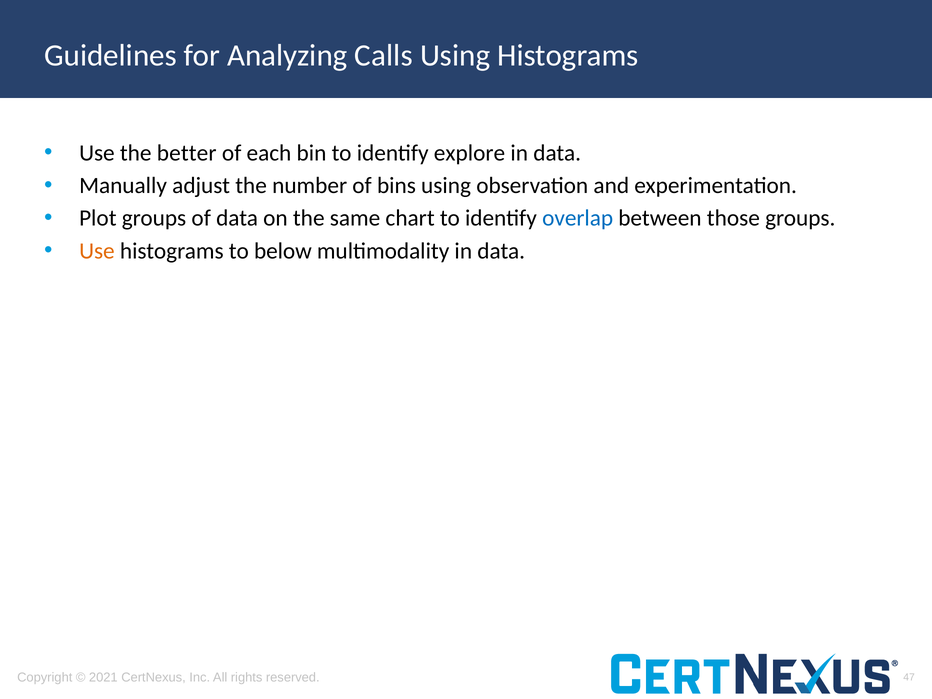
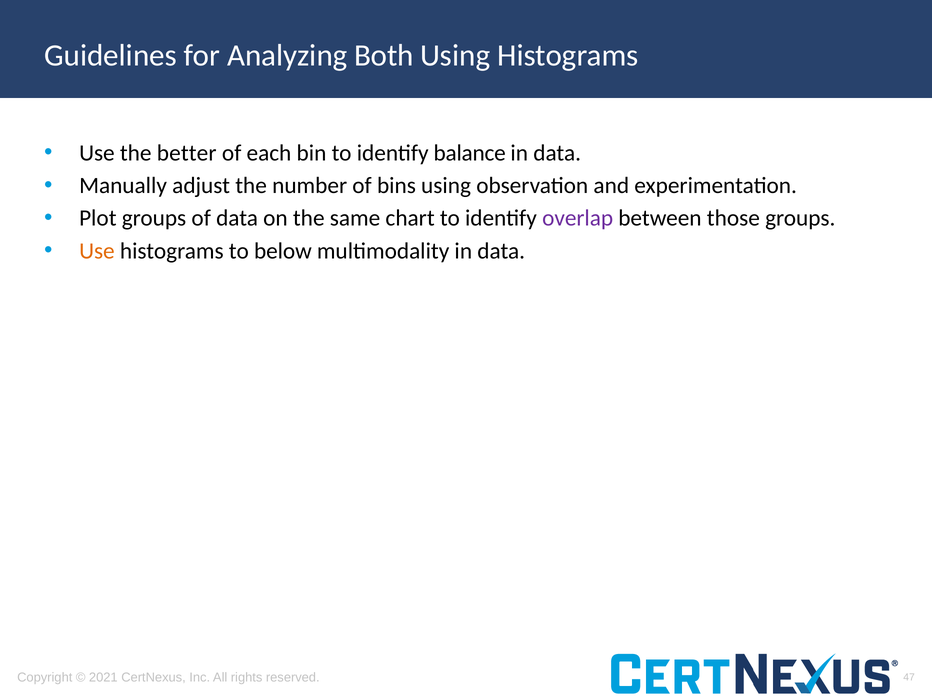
Calls: Calls -> Both
explore: explore -> balance
overlap colour: blue -> purple
